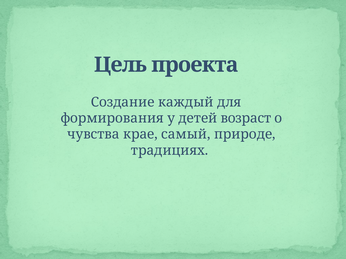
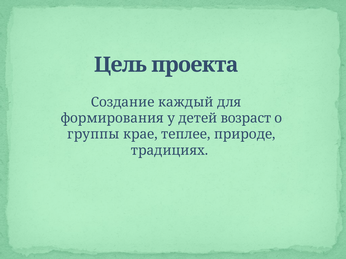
чувства: чувства -> группы
самый: самый -> теплее
